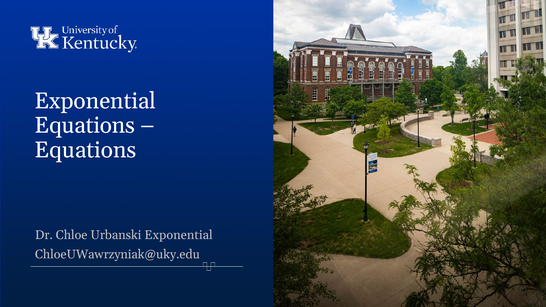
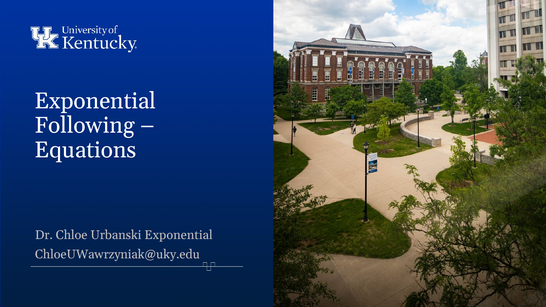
Equations at (85, 125): Equations -> Following
